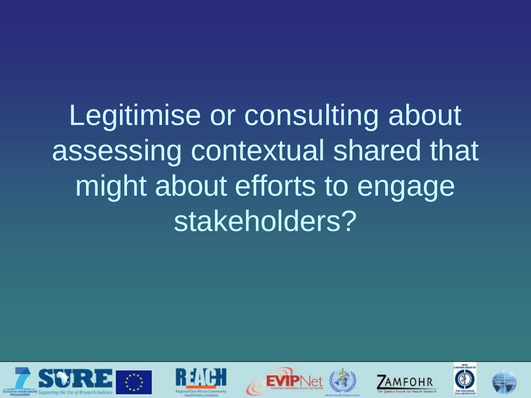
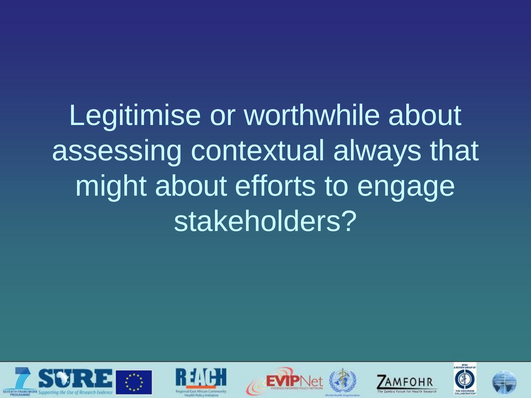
consulting: consulting -> worthwhile
shared: shared -> always
